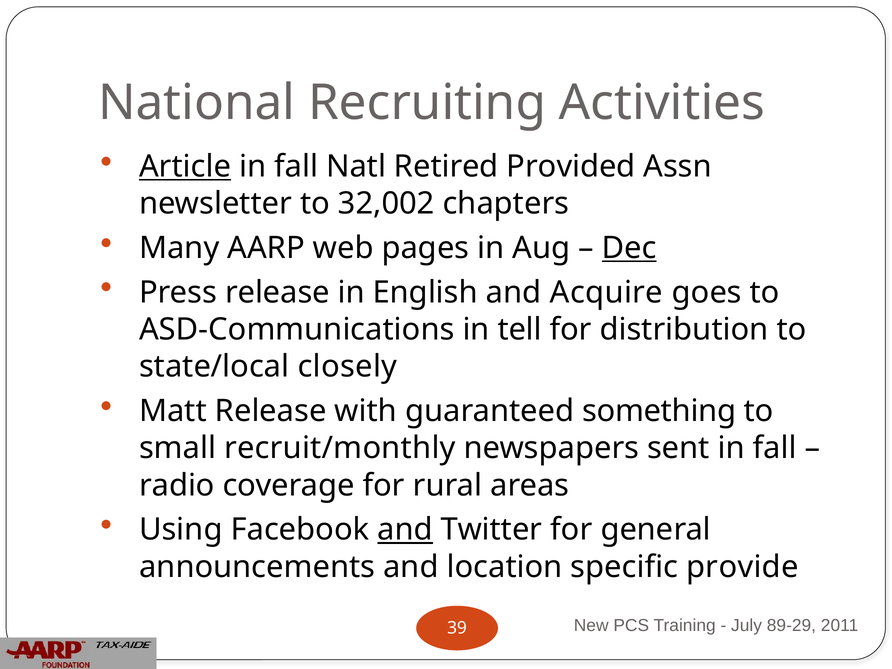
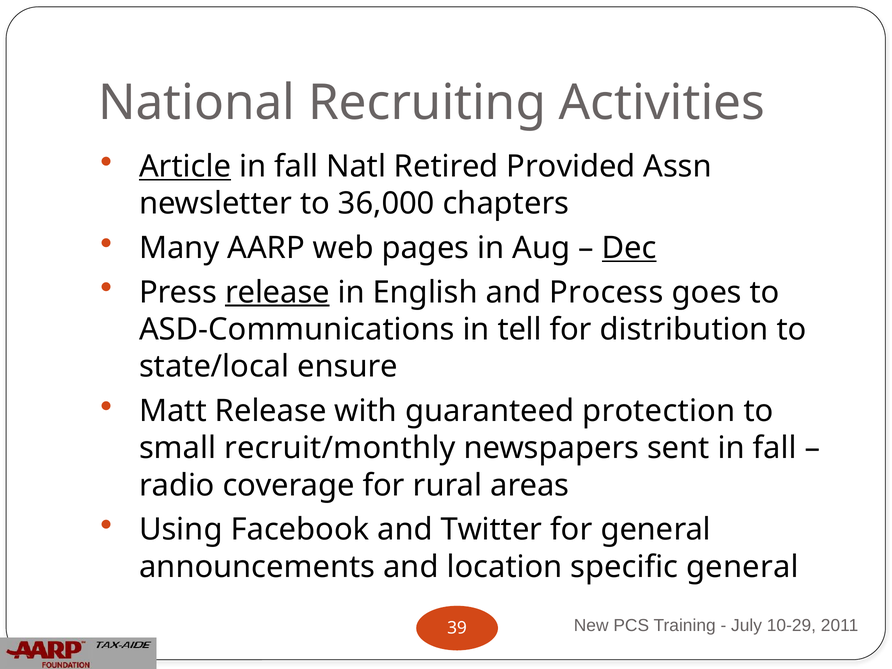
32,002: 32,002 -> 36,000
release at (277, 292) underline: none -> present
Acquire: Acquire -> Process
closely: closely -> ensure
something: something -> protection
and at (405, 530) underline: present -> none
specific provide: provide -> general
89-29: 89-29 -> 10-29
